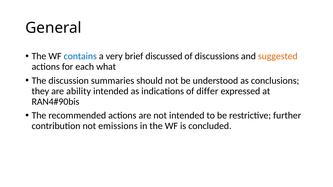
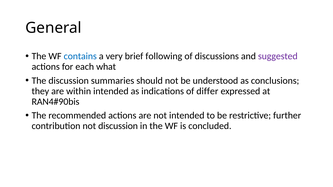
discussed: discussed -> following
suggested colour: orange -> purple
ability: ability -> within
not emissions: emissions -> discussion
